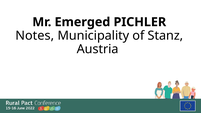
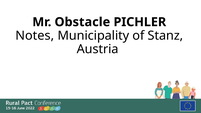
Emerged: Emerged -> Obstacle
